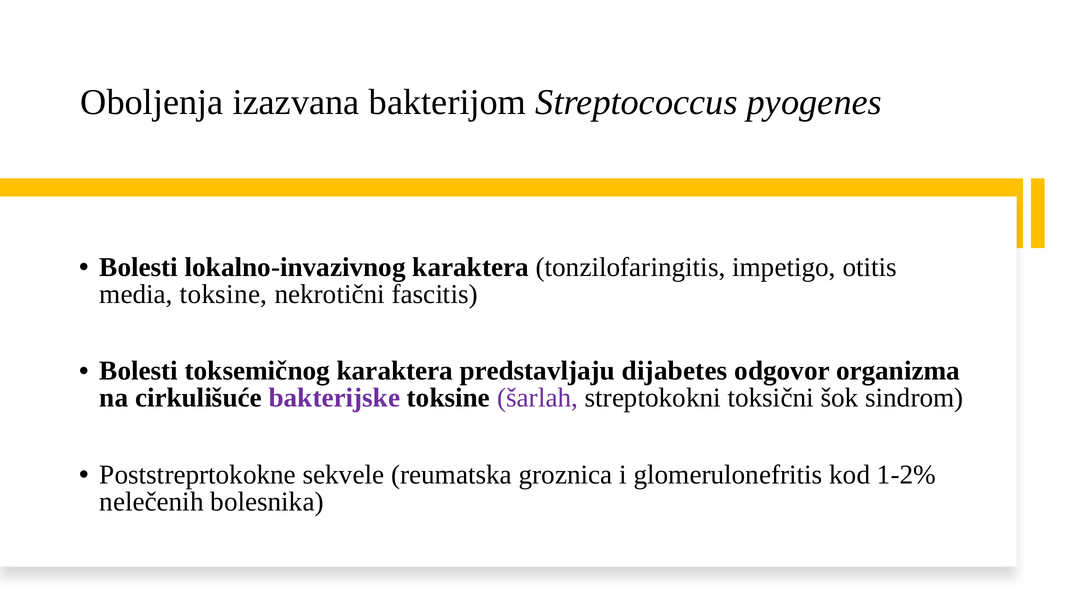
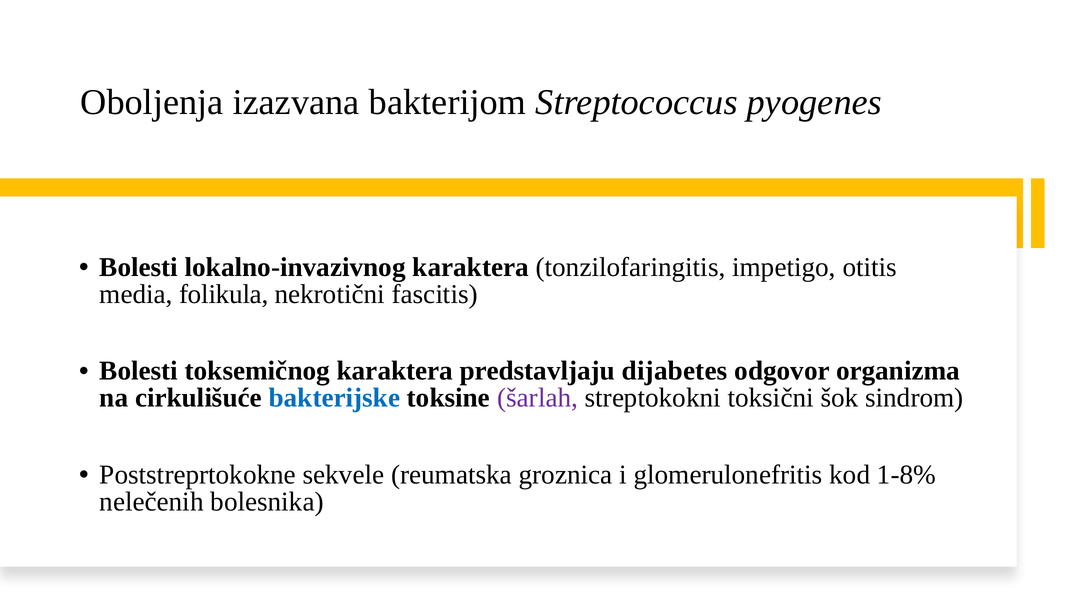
media toksine: toksine -> folikula
bakterijske colour: purple -> blue
1-2%: 1-2% -> 1-8%
